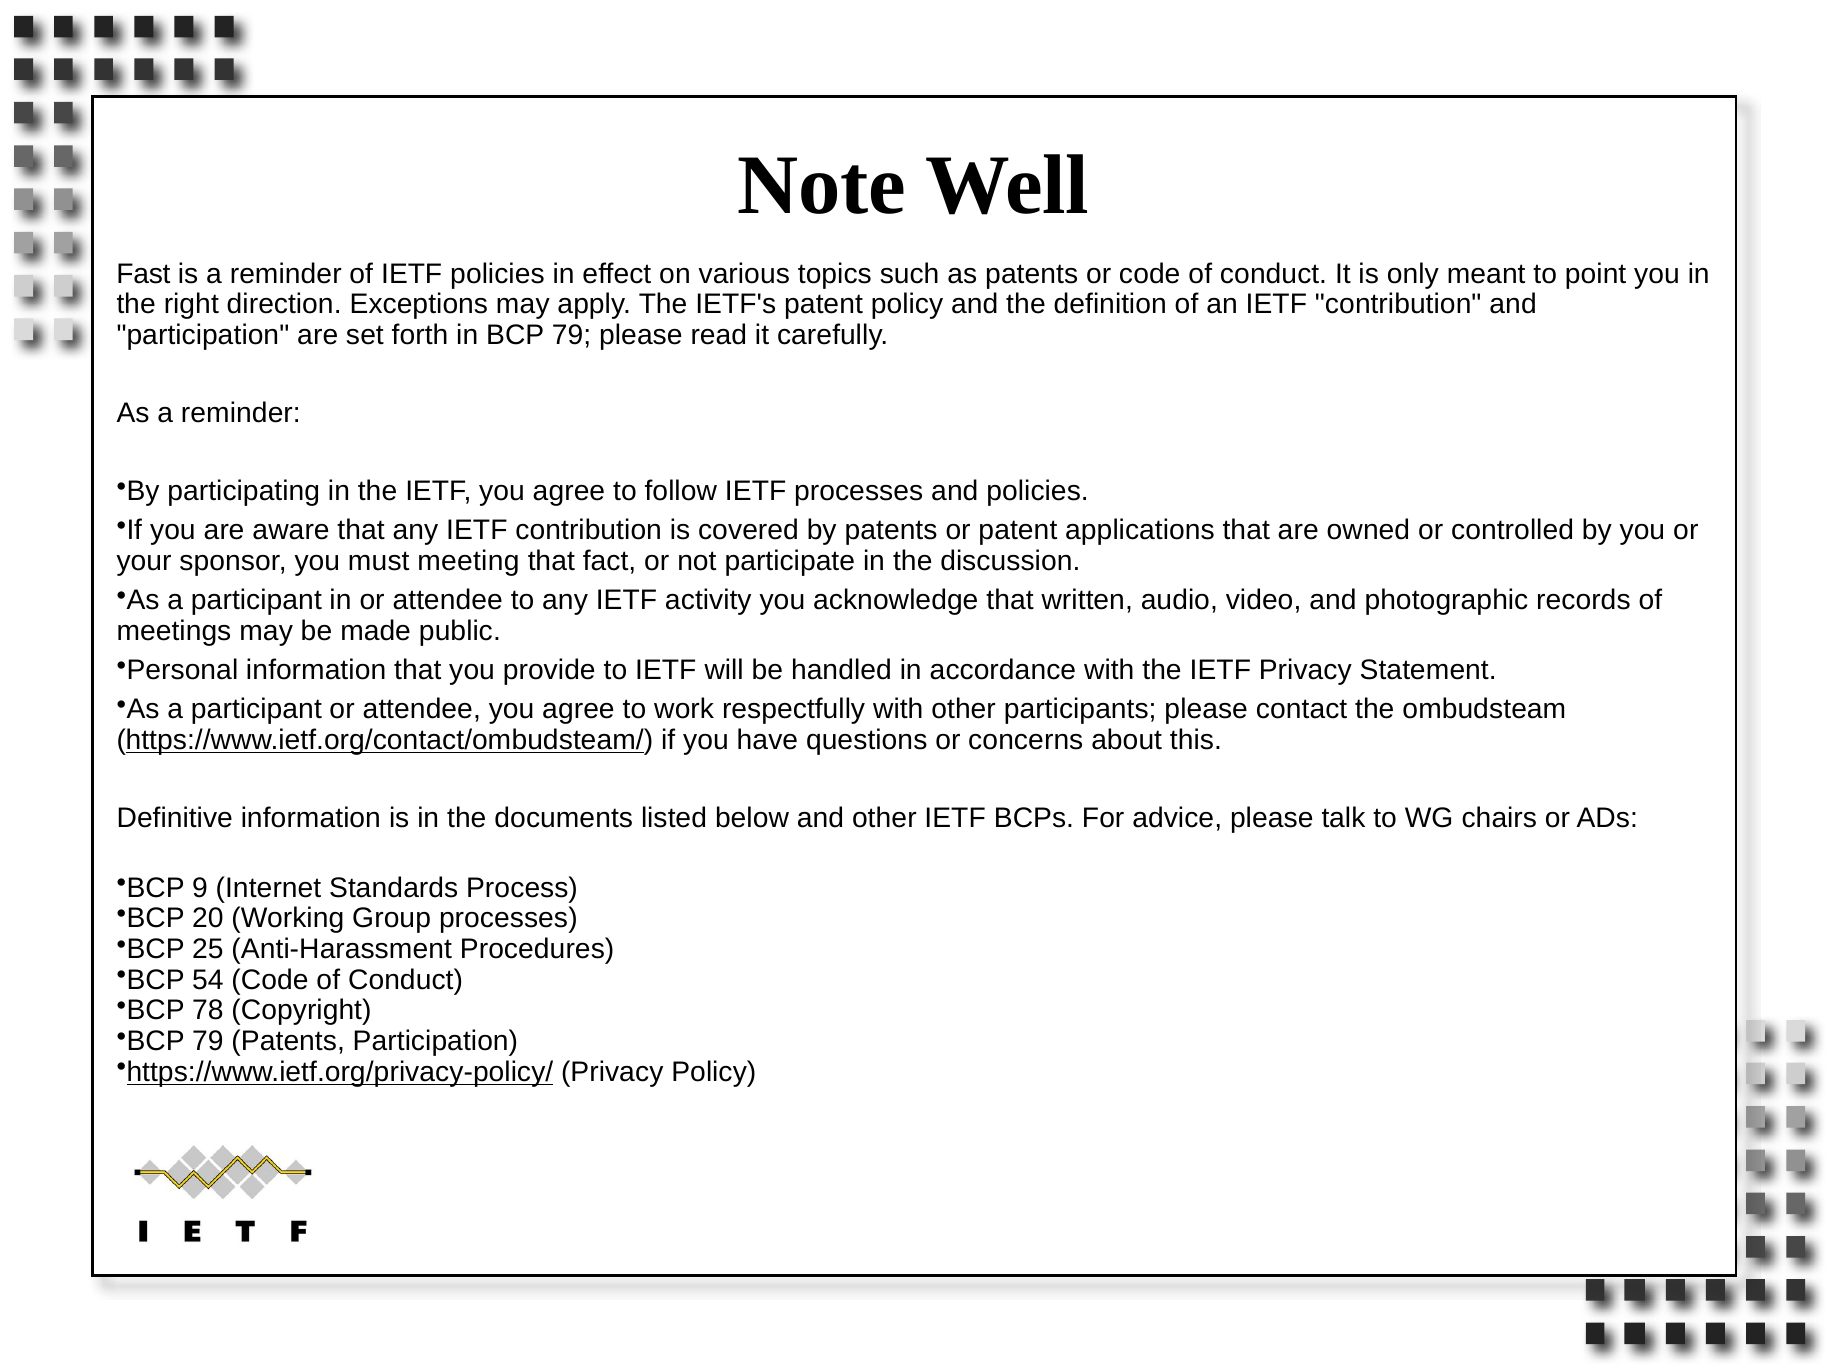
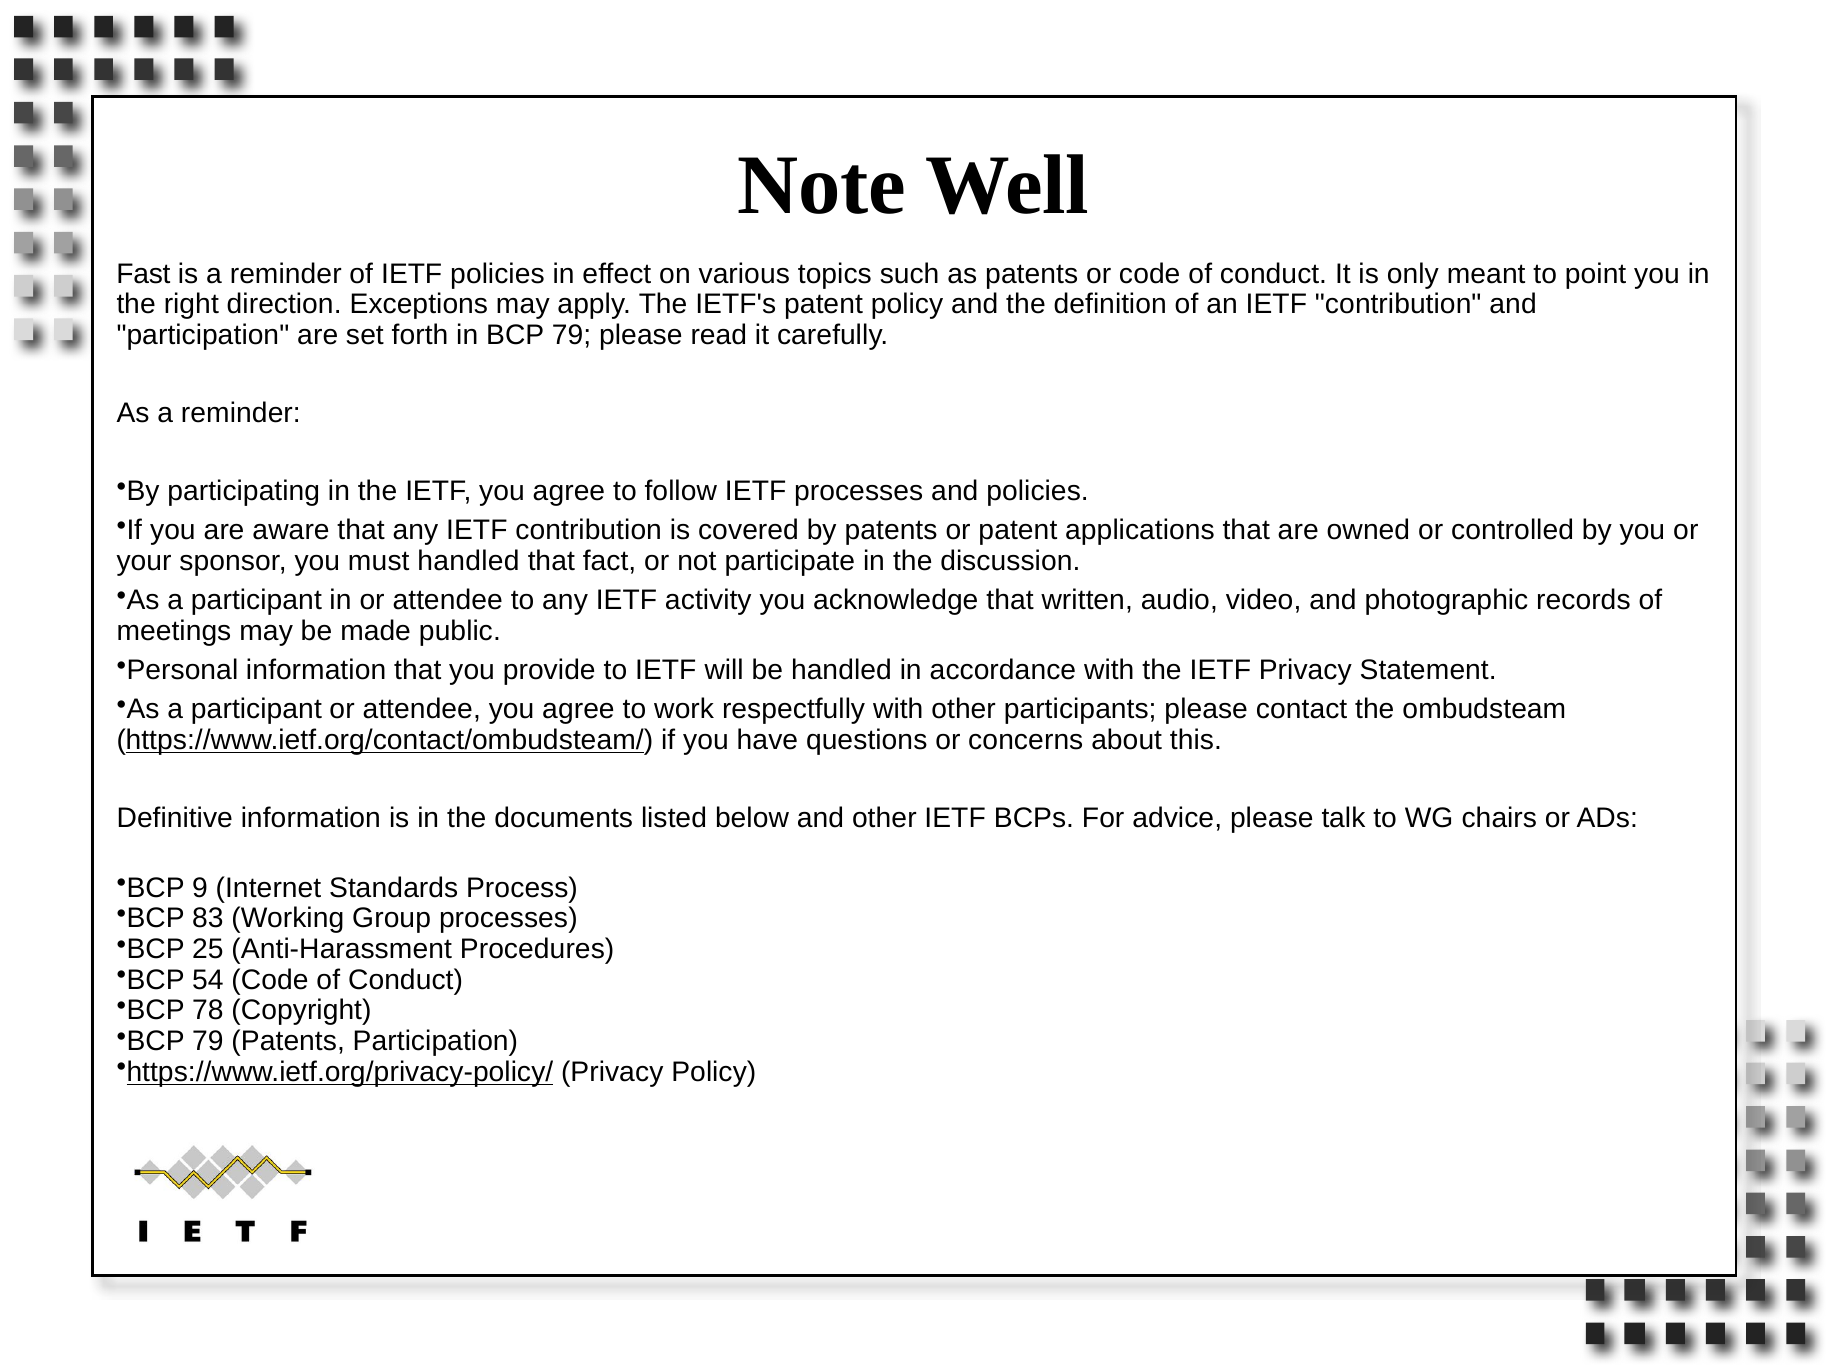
must meeting: meeting -> handled
20: 20 -> 83
